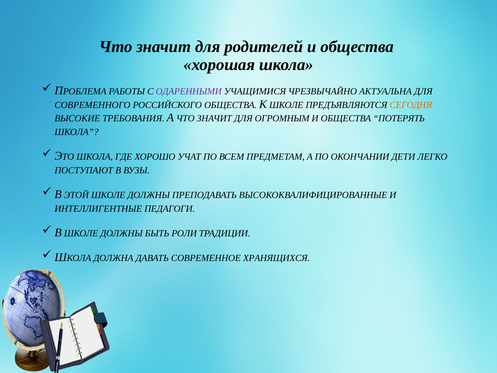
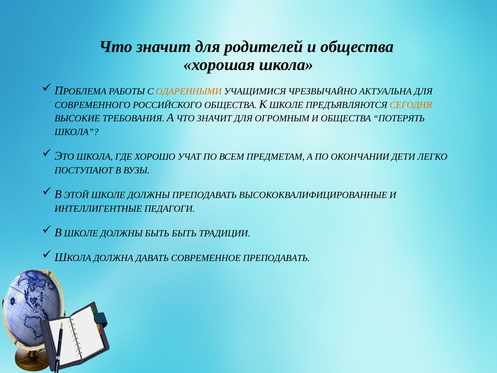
ОДАРЕННЫМИ colour: purple -> orange
БЫТЬ РОЛИ: РОЛИ -> БЫТЬ
СОВРЕМЕННОЕ ХРАНЯЩИХСЯ: ХРАНЯЩИХСЯ -> ПРЕПОДАВАТЬ
